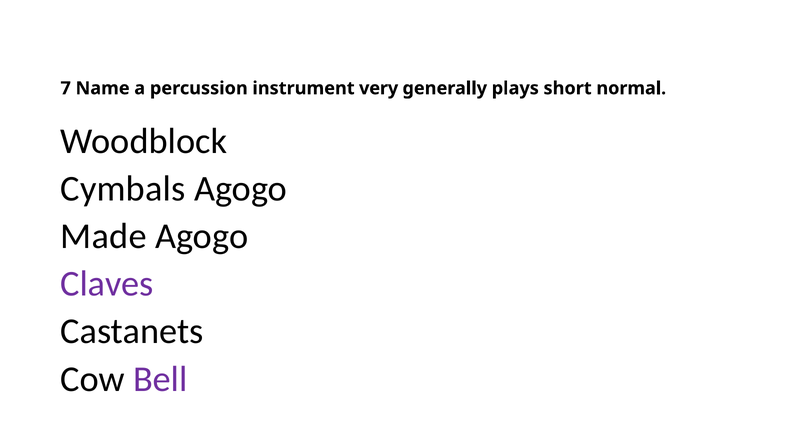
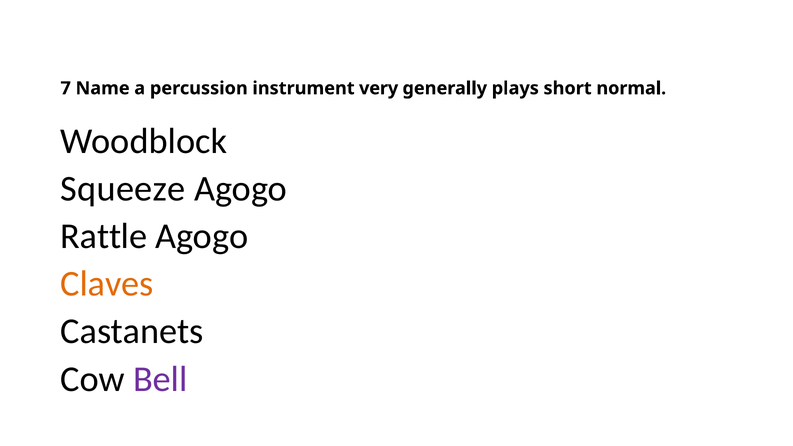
Cymbals: Cymbals -> Squeeze
Made: Made -> Rattle
Claves colour: purple -> orange
